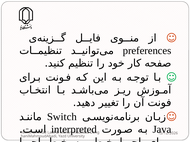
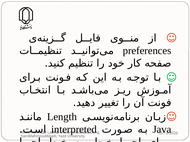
Switch: Switch -> Length
